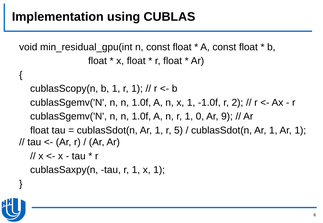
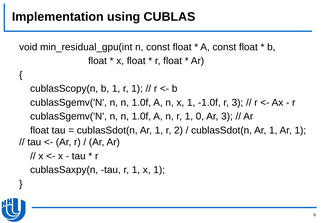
r 2: 2 -> 3
Ar 9: 9 -> 3
5: 5 -> 2
